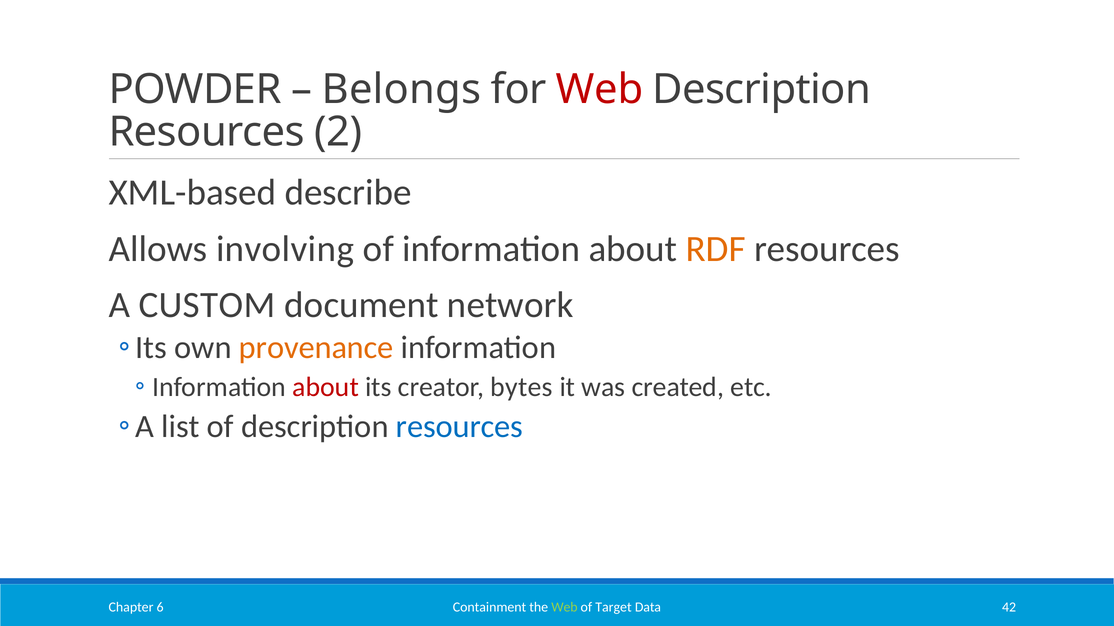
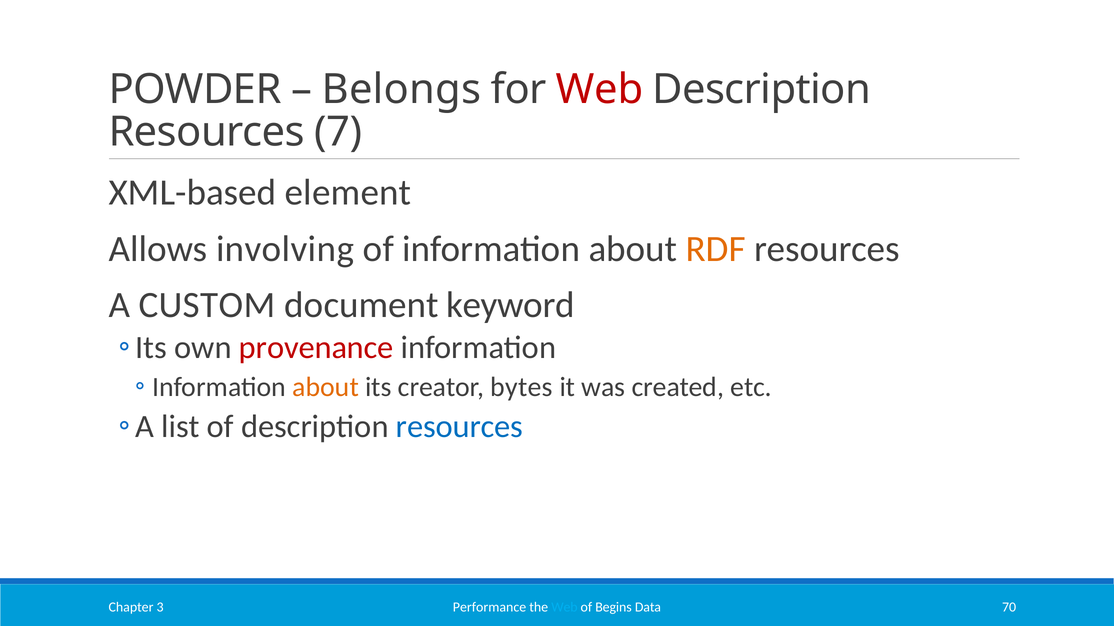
2: 2 -> 7
describe: describe -> element
network: network -> keyword
provenance colour: orange -> red
about at (326, 387) colour: red -> orange
Containment: Containment -> Performance
Web at (564, 608) colour: light green -> light blue
Target: Target -> Begins
42: 42 -> 70
6: 6 -> 3
